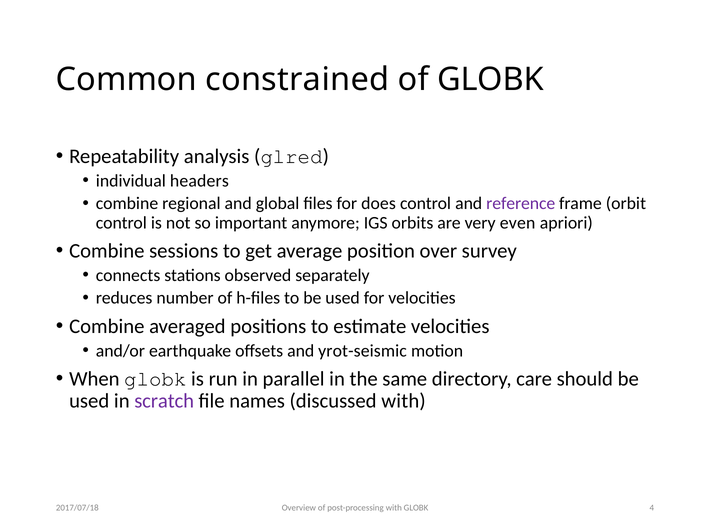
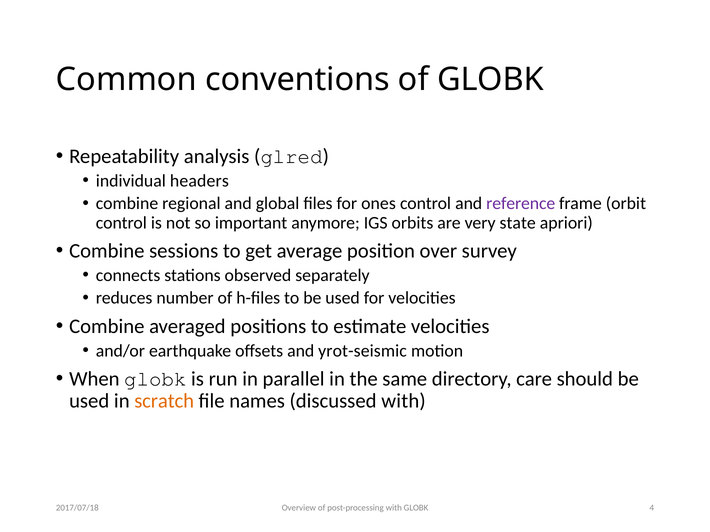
constrained: constrained -> conventions
does: does -> ones
even: even -> state
scratch colour: purple -> orange
